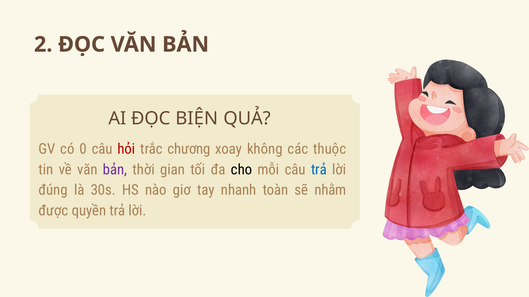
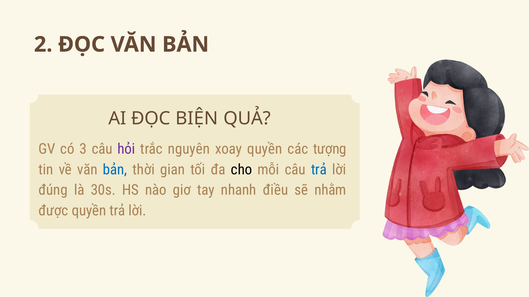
0: 0 -> 3
hỏi colour: red -> purple
chương: chương -> nguyên
xoay không: không -> quyền
thuộc: thuộc -> tượng
bản at (115, 170) colour: purple -> blue
toàn: toàn -> điều
